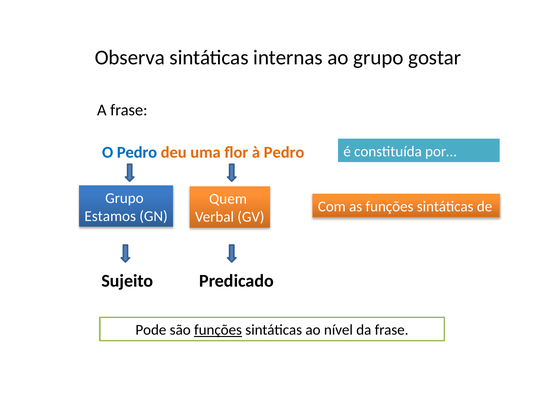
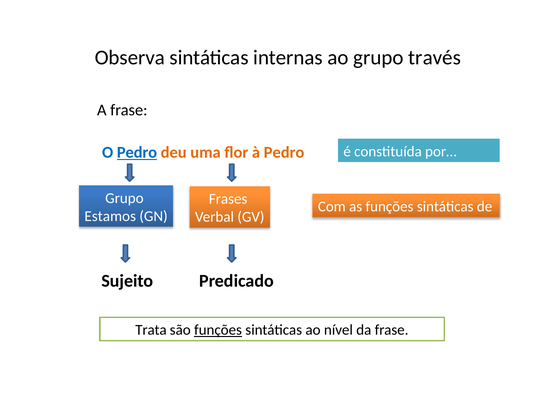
gostar: gostar -> través
Pedro at (137, 152) underline: none -> present
Quem: Quem -> Frases
Pode: Pode -> Trata
